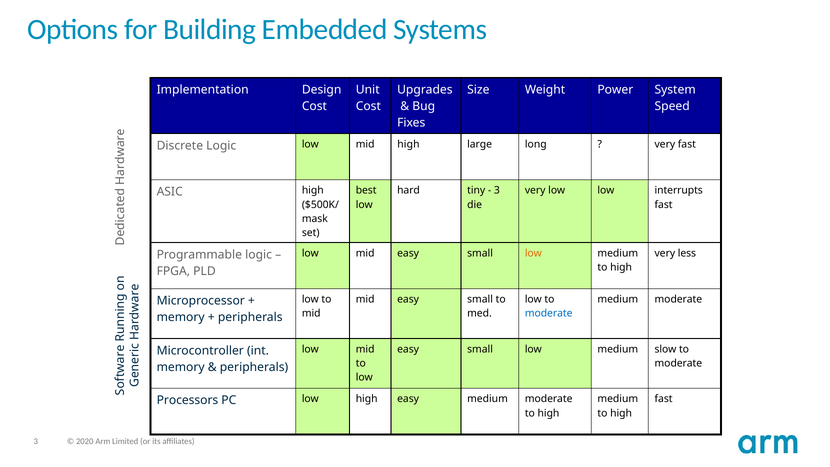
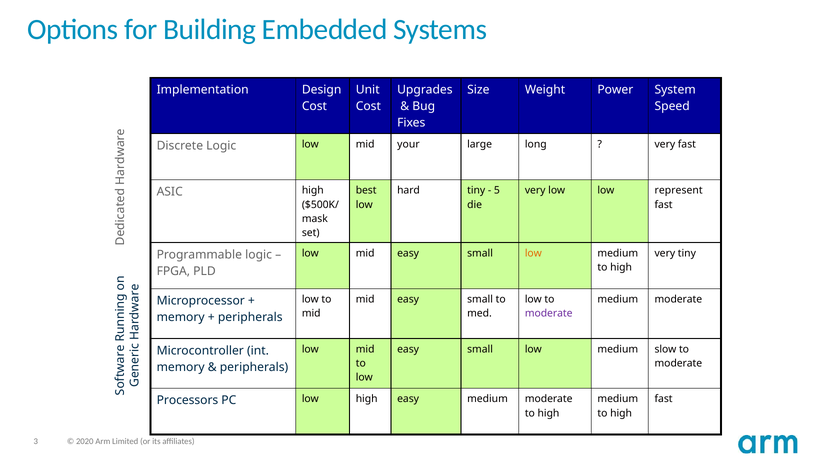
mid high: high -> your
3 at (497, 190): 3 -> 5
interrupts: interrupts -> represent
very less: less -> tiny
moderate at (549, 313) colour: blue -> purple
